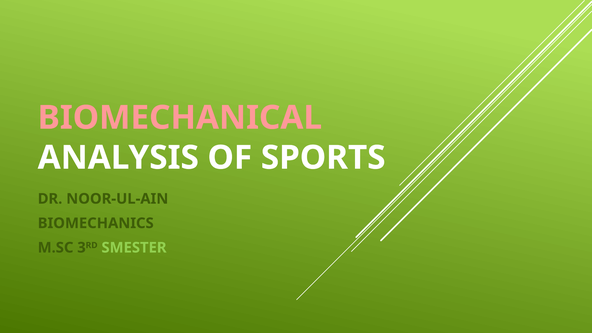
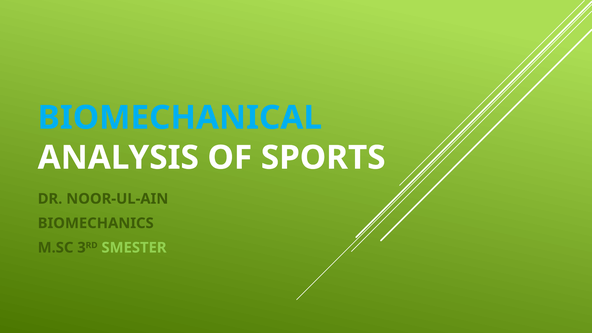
BIOMECHANICAL colour: pink -> light blue
